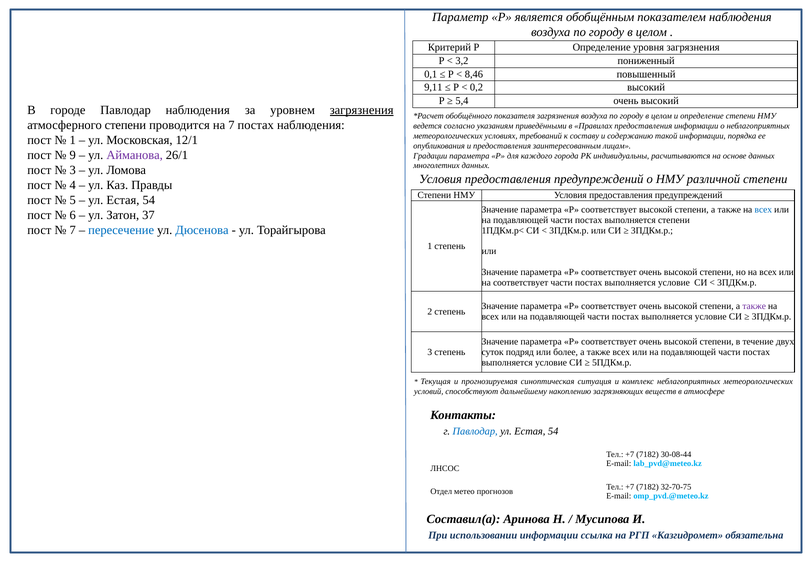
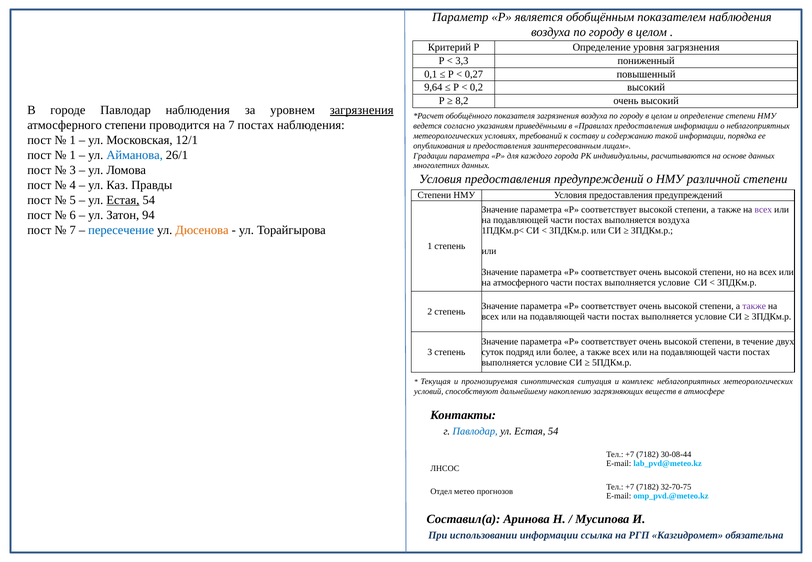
3,2: 3,2 -> 3,3
8,46: 8,46 -> 0,27
9,11: 9,11 -> 9,64
5,4: 5,4 -> 8,2
9 at (73, 155): 9 -> 1
Айманова colour: purple -> blue
Естая at (123, 200) underline: none -> present
всех at (763, 210) colour: blue -> purple
37: 37 -> 94
выполняется степени: степени -> воздуха
Дюсенова colour: blue -> orange
на соответствует: соответствует -> атмосферного
